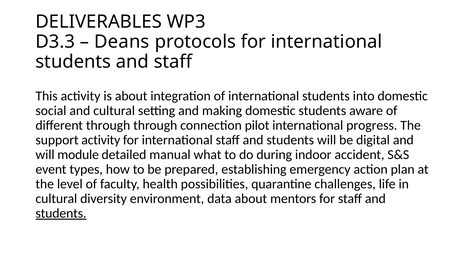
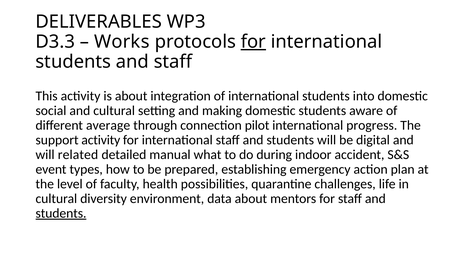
Deans: Deans -> Works
for at (253, 42) underline: none -> present
different through: through -> average
module: module -> related
